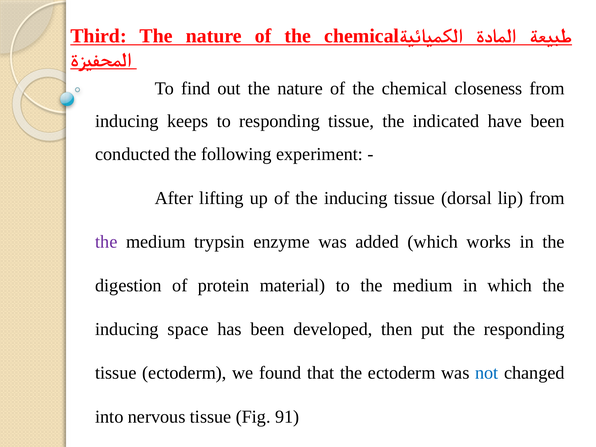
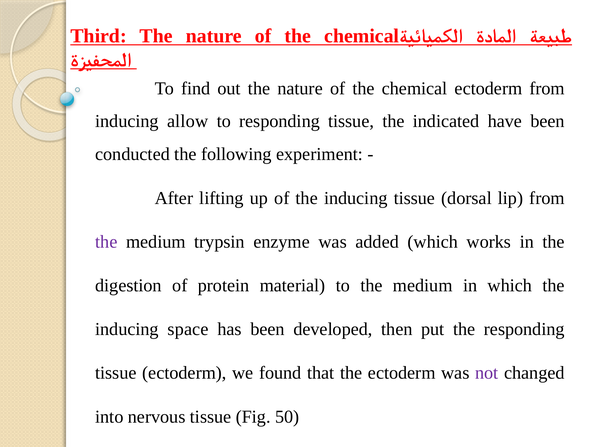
chemical closeness: closeness -> ectoderm
keeps: keeps -> allow
not colour: blue -> purple
91: 91 -> 50
